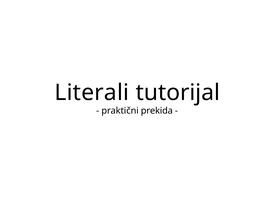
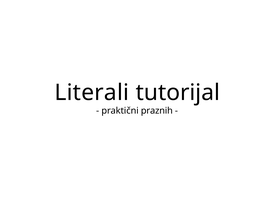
prekida: prekida -> praznih
